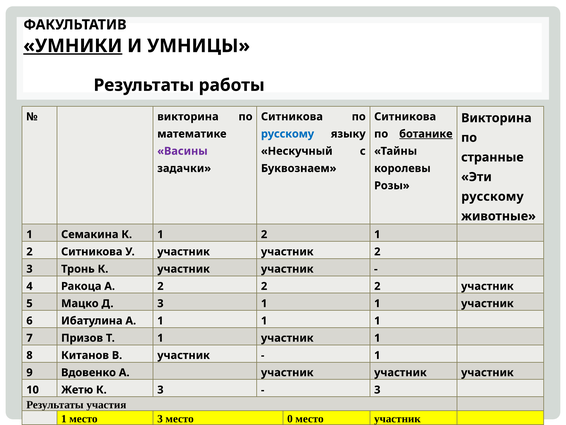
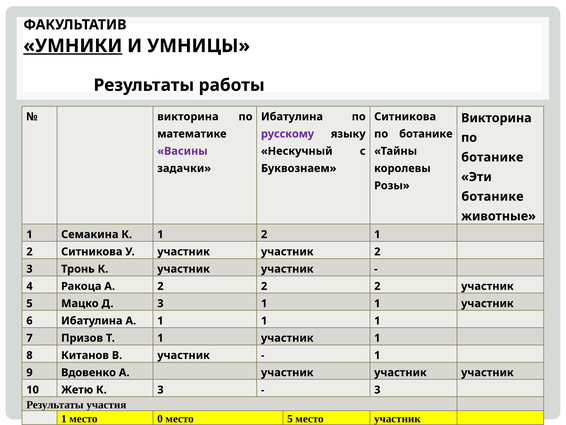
Ситникова at (292, 116): Ситникова -> Ибатулина
русскому at (288, 134) colour: blue -> purple
ботанике at (426, 134) underline: present -> none
странные at (492, 157): странные -> ботанике
русскому at (492, 196): русскому -> ботанике
место 3: 3 -> 0
место 0: 0 -> 5
